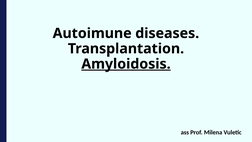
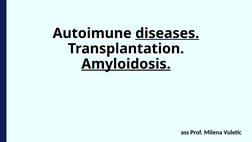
diseases underline: none -> present
